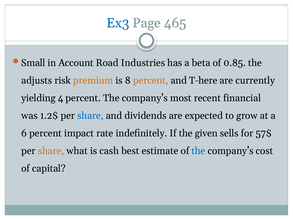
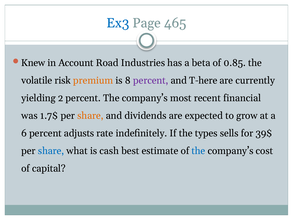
Small: Small -> Knew
adjusts: adjusts -> volatile
percent at (151, 80) colour: orange -> purple
4: 4 -> 2
1.2$: 1.2$ -> 1.7$
share at (90, 116) colour: blue -> orange
impact: impact -> adjusts
given: given -> types
57$: 57$ -> 39$
share at (51, 151) colour: orange -> blue
